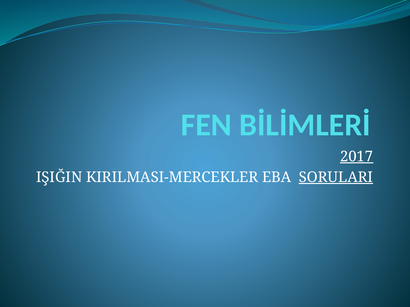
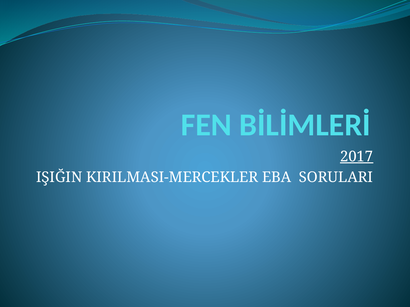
SORULARI underline: present -> none
